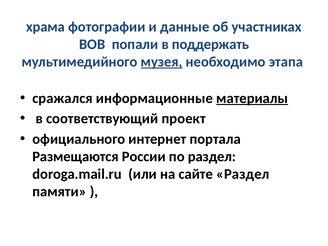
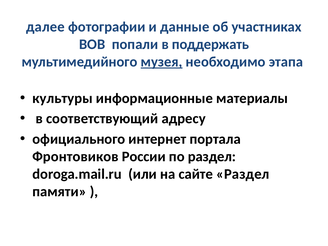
храма: храма -> далее
сражался: сражался -> культуры
материалы underline: present -> none
проект: проект -> адресу
Размещаются: Размещаются -> Фронтовиков
